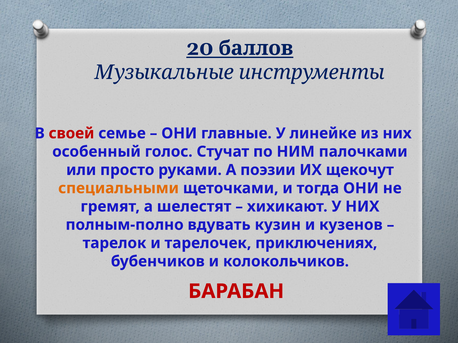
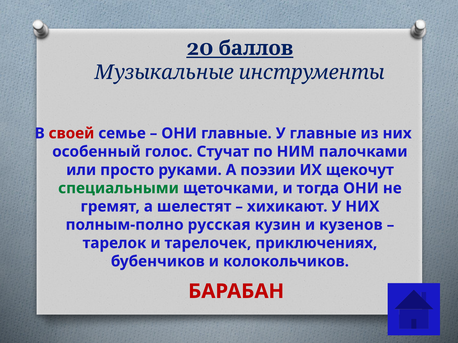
У линейке: линейке -> главные
специальными colour: orange -> green
вдувать: вдувать -> русская
